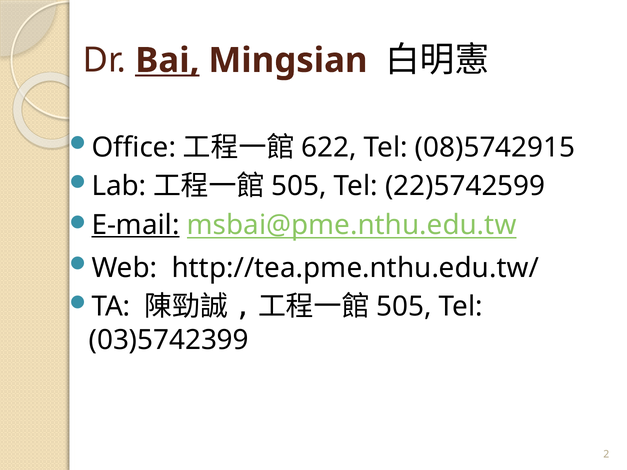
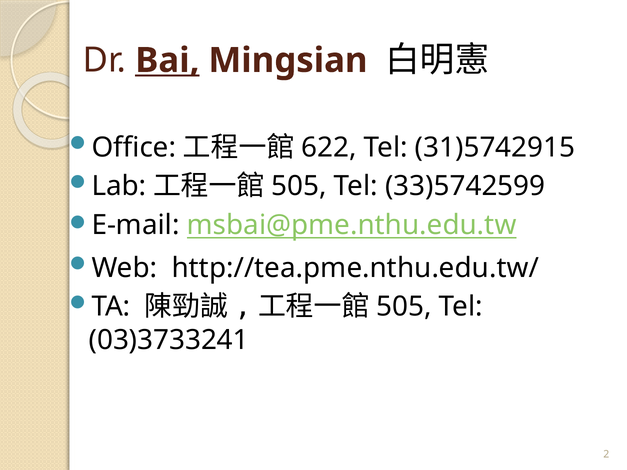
08)5742915: 08)5742915 -> 31)5742915
22)5742599: 22)5742599 -> 33)5742599
E-mail underline: present -> none
03)5742399: 03)5742399 -> 03)3733241
